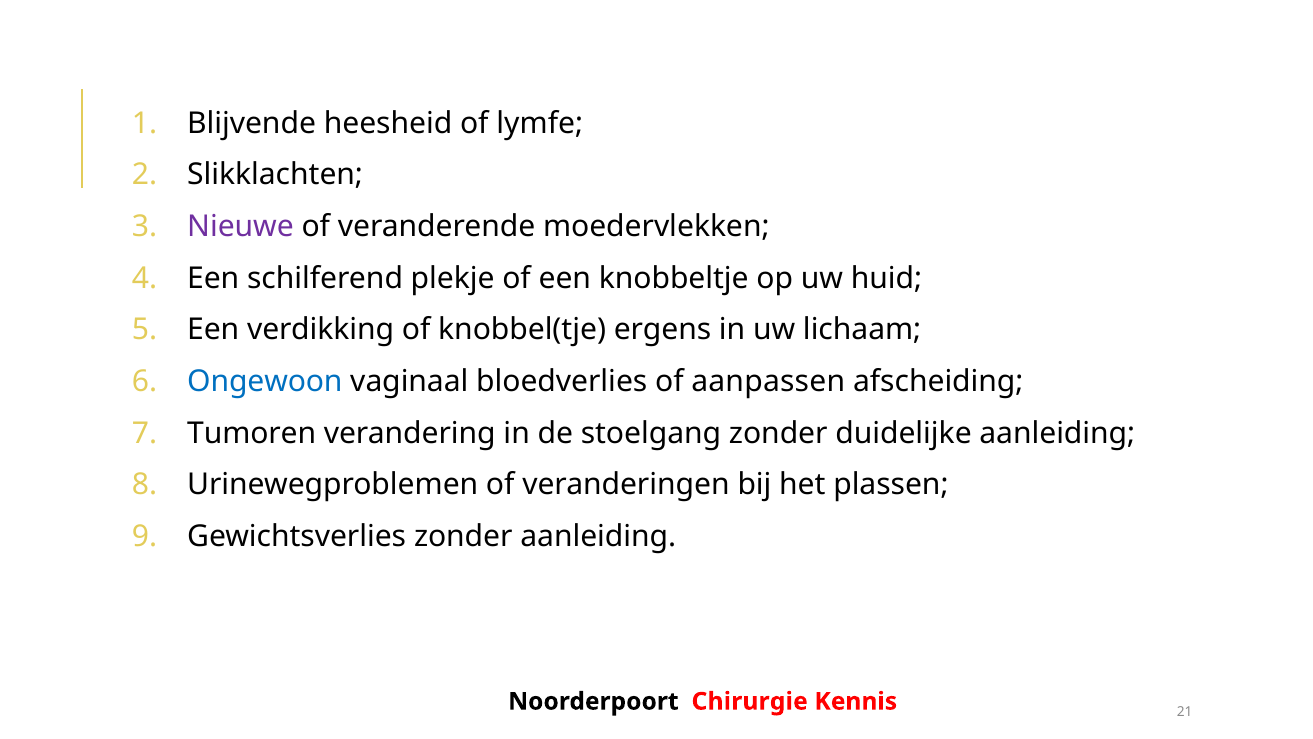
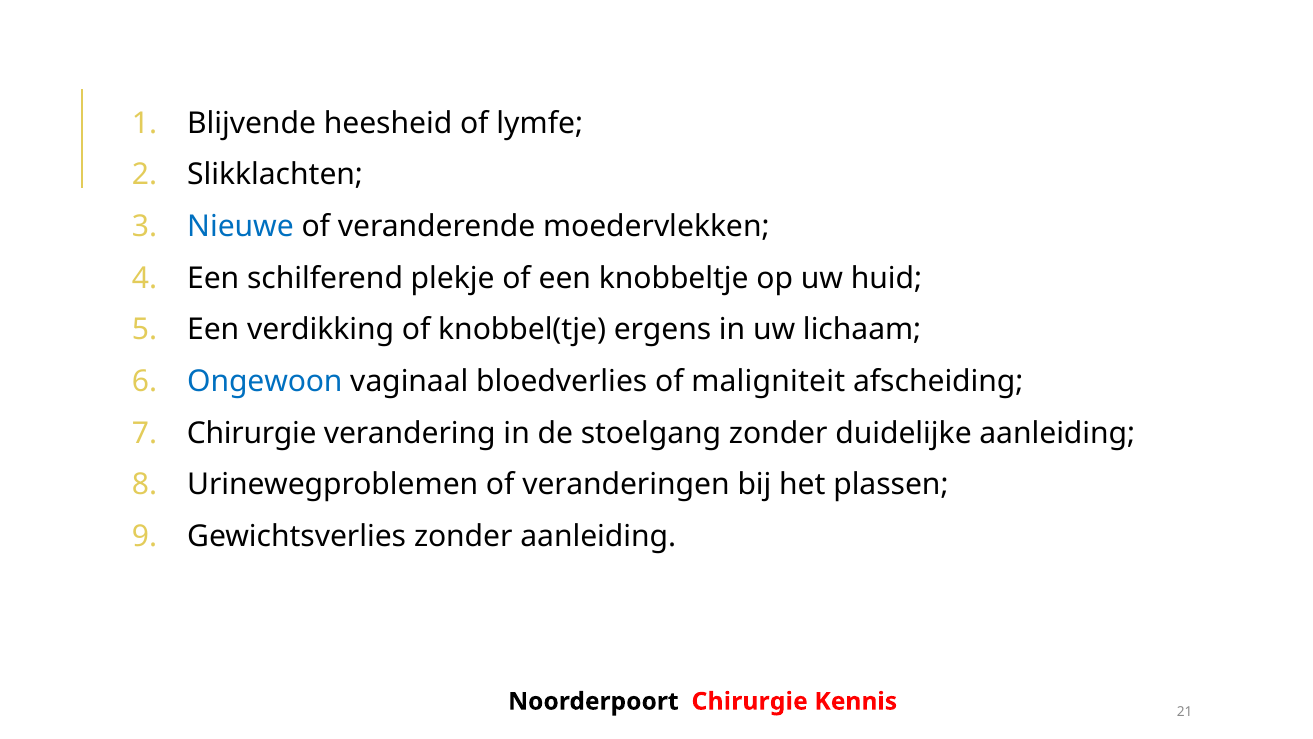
Nieuwe colour: purple -> blue
aanpassen: aanpassen -> maligniteit
Tumoren at (252, 433): Tumoren -> Chirurgie
